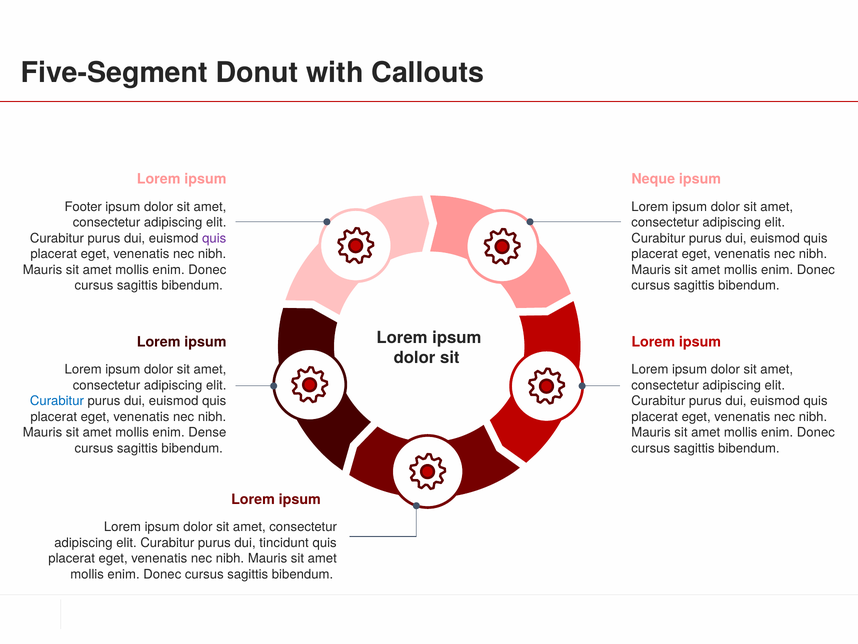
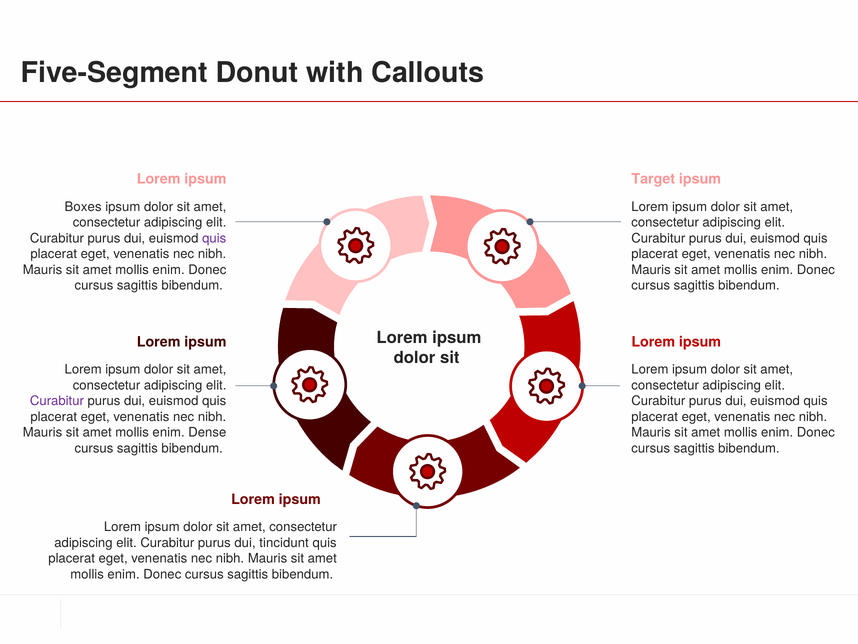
Neque: Neque -> Target
Footer: Footer -> Boxes
Curabitur at (57, 401) colour: blue -> purple
